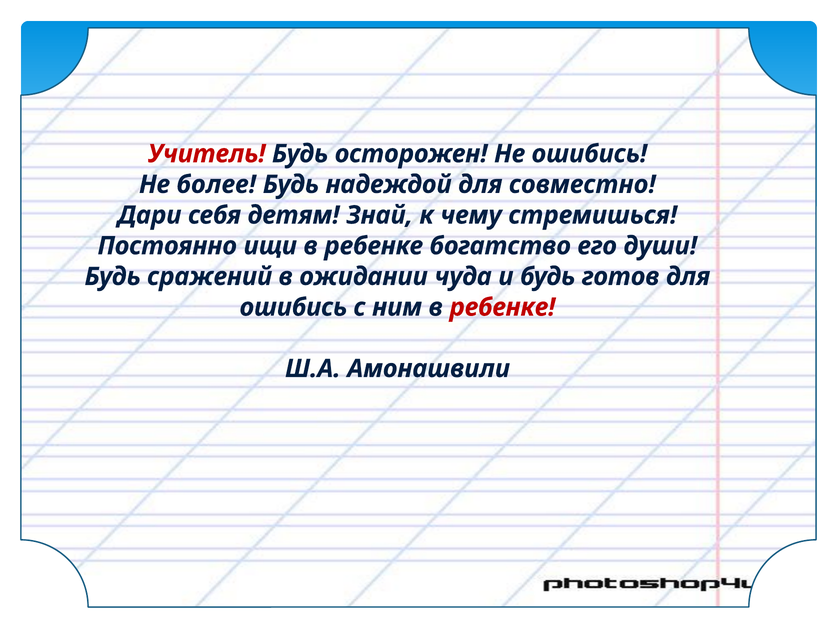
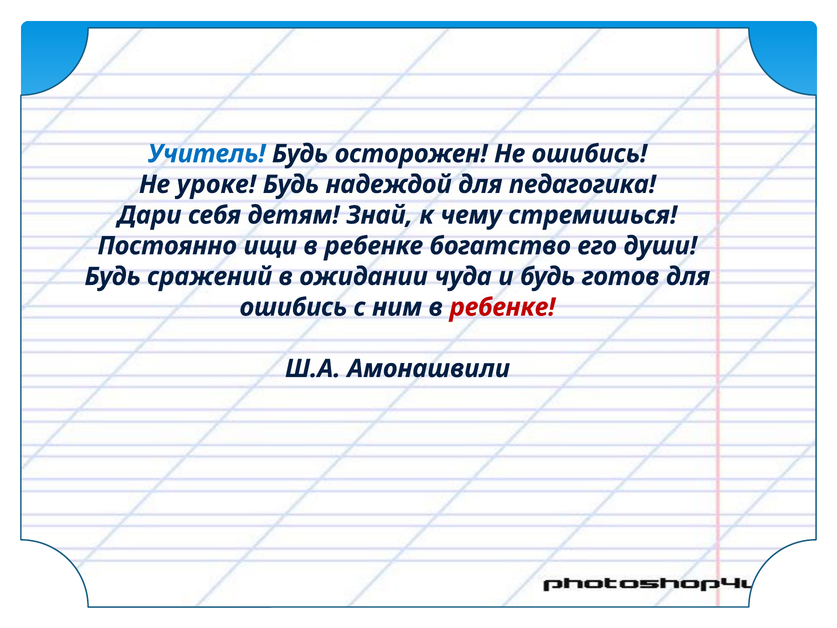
Учитель colour: red -> blue
более: более -> уроке
совместно: совместно -> педагогика
